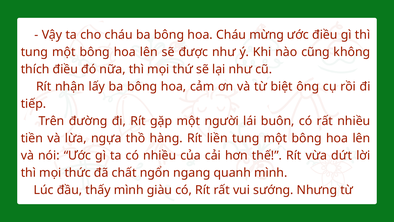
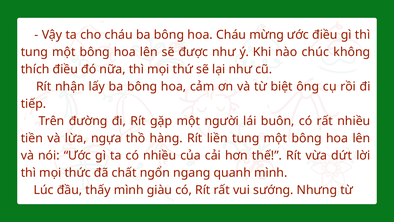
cũng: cũng -> chúc
